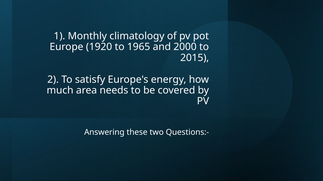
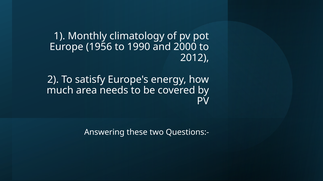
1920: 1920 -> 1956
1965: 1965 -> 1990
2015: 2015 -> 2012
